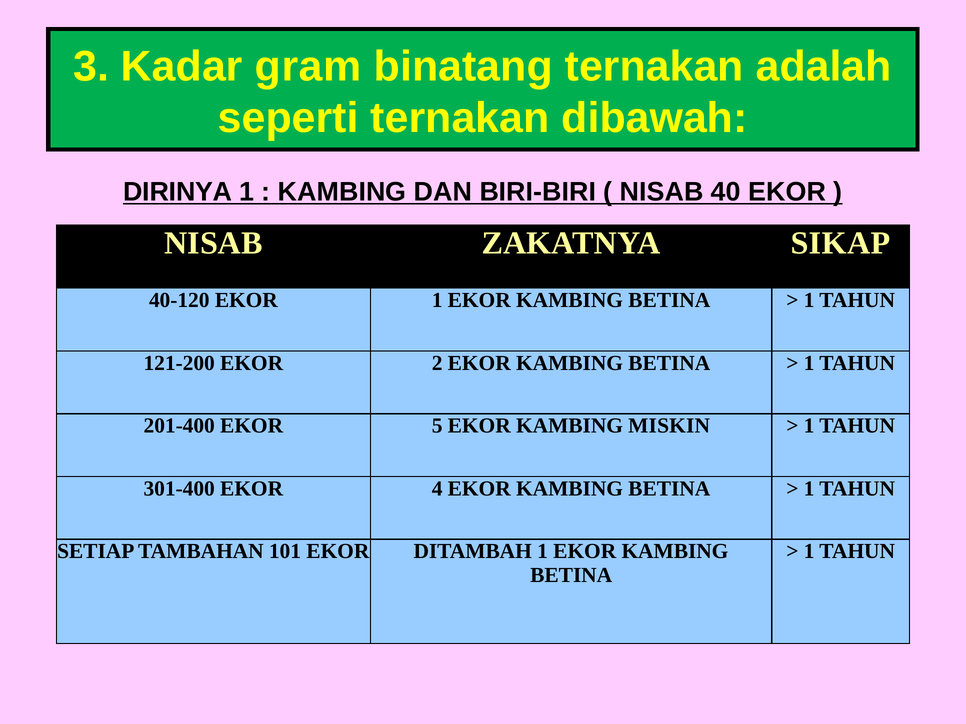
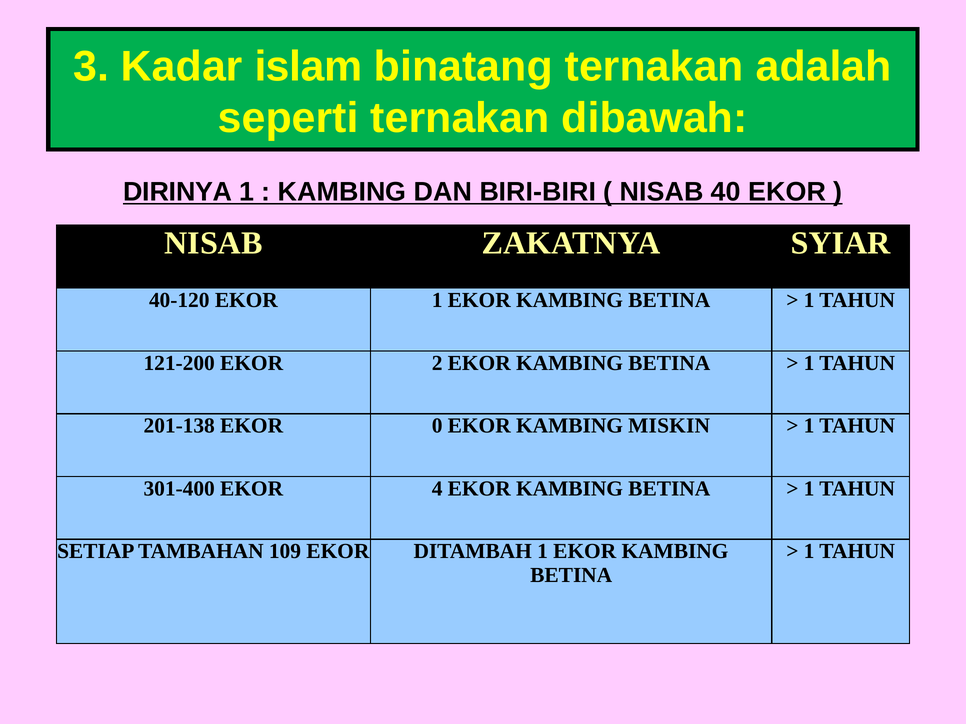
gram: gram -> islam
SIKAP: SIKAP -> SYIAR
201-400: 201-400 -> 201-138
5: 5 -> 0
101: 101 -> 109
